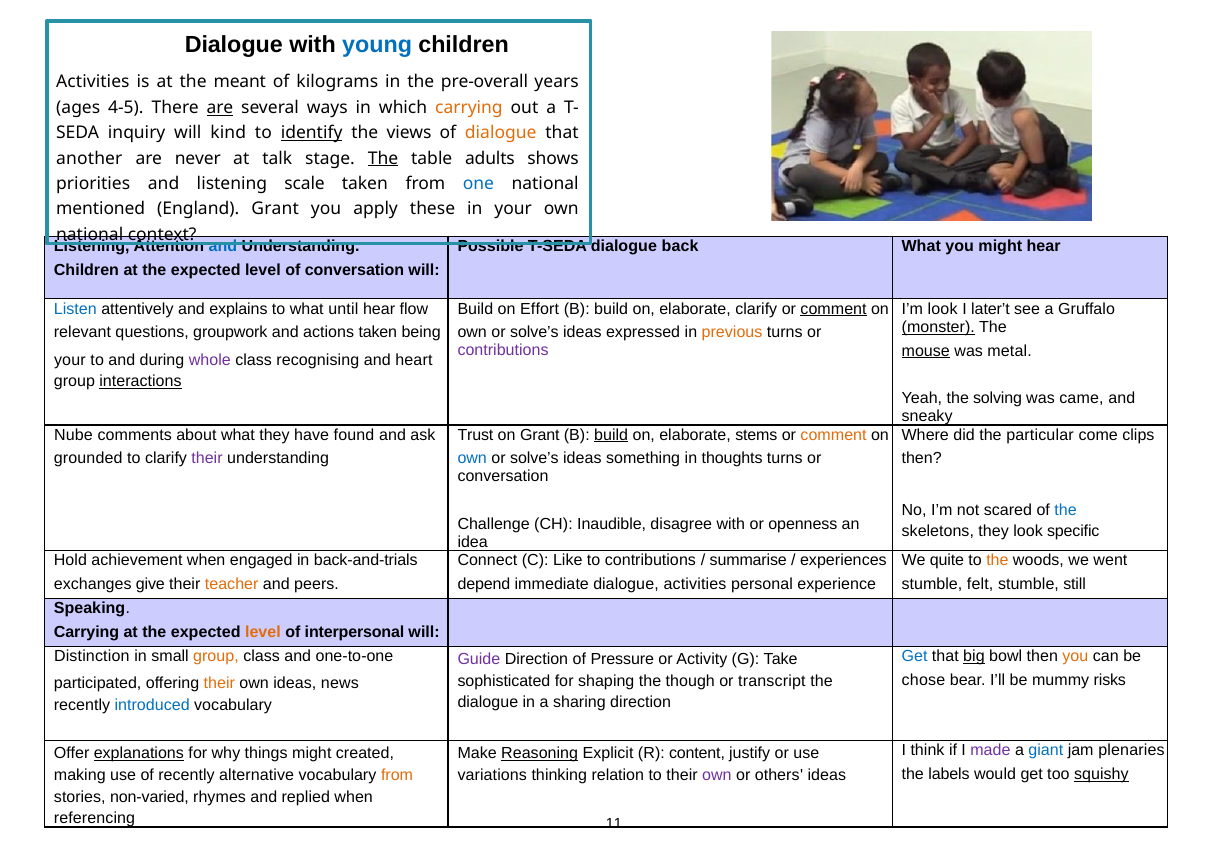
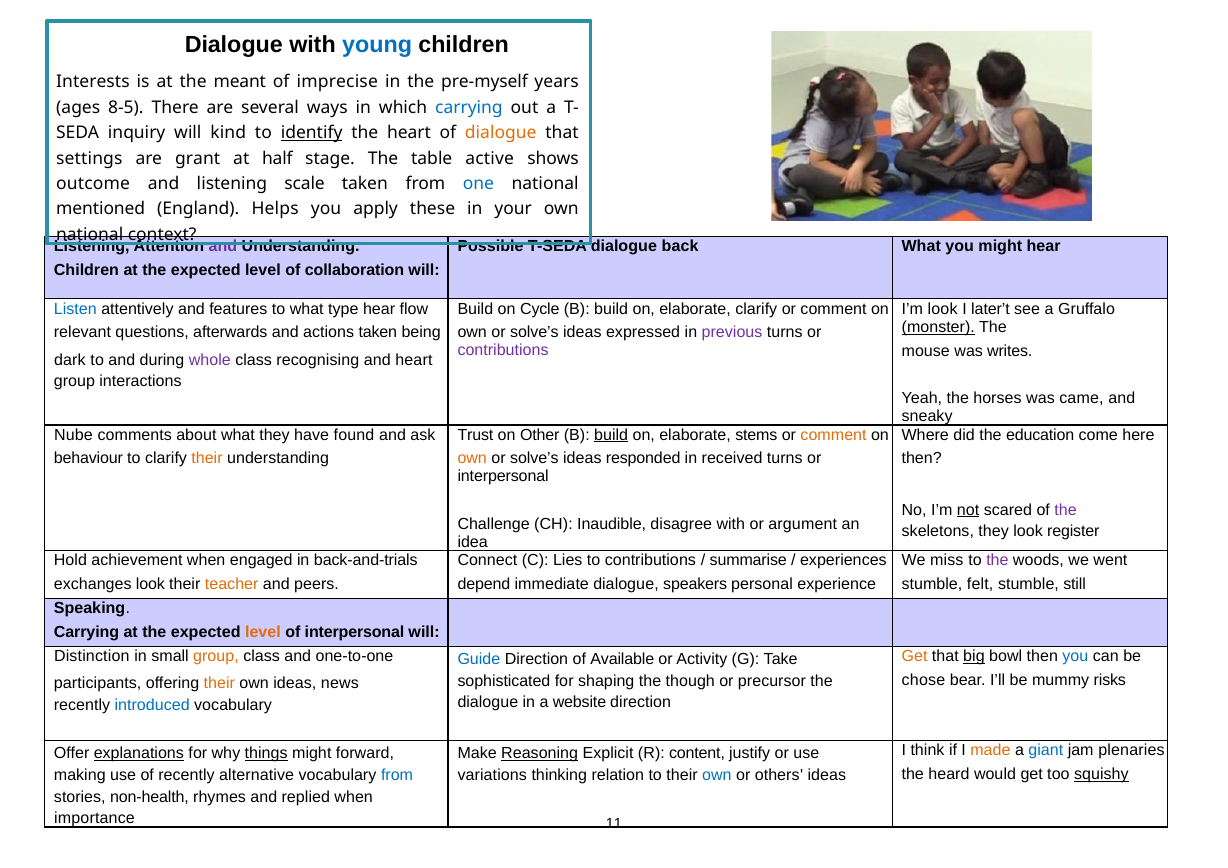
Activities at (93, 82): Activities -> Interests
kilograms: kilograms -> imprecise
pre-overall: pre-overall -> pre-myself
4-5: 4-5 -> 8-5
are at (220, 108) underline: present -> none
carrying at (469, 108) colour: orange -> blue
the views: views -> heart
another: another -> settings
never: never -> grant
talk: talk -> half
The at (383, 158) underline: present -> none
adults: adults -> active
priorities: priorities -> outcome
England Grant: Grant -> Helps
and at (223, 247) colour: blue -> purple
of conversation: conversation -> collaboration
explains: explains -> features
until: until -> type
Effort: Effort -> Cycle
comment at (834, 309) underline: present -> none
groupwork: groupwork -> afterwards
previous colour: orange -> purple
mouse underline: present -> none
metal: metal -> writes
your at (70, 360): your -> dark
interactions underline: present -> none
solving: solving -> horses
on Grant: Grant -> Other
particular: particular -> education
clips: clips -> here
grounded: grounded -> behaviour
their at (207, 459) colour: purple -> orange
own at (472, 459) colour: blue -> orange
something: something -> responded
thoughts: thoughts -> received
conversation at (503, 477): conversation -> interpersonal
not underline: none -> present
the at (1066, 510) colour: blue -> purple
openness: openness -> argument
specific: specific -> register
Like: Like -> Lies
quite: quite -> miss
the at (997, 561) colour: orange -> purple
exchanges give: give -> look
dialogue activities: activities -> speakers
Get at (915, 657) colour: blue -> orange
you at (1075, 657) colour: orange -> blue
Guide colour: purple -> blue
Pressure: Pressure -> Available
transcript: transcript -> precursor
participated: participated -> participants
sharing: sharing -> website
made colour: purple -> orange
things underline: none -> present
created: created -> forward
labels: labels -> heard
from at (397, 776) colour: orange -> blue
own at (717, 776) colour: purple -> blue
non-varied: non-varied -> non-health
referencing: referencing -> importance
